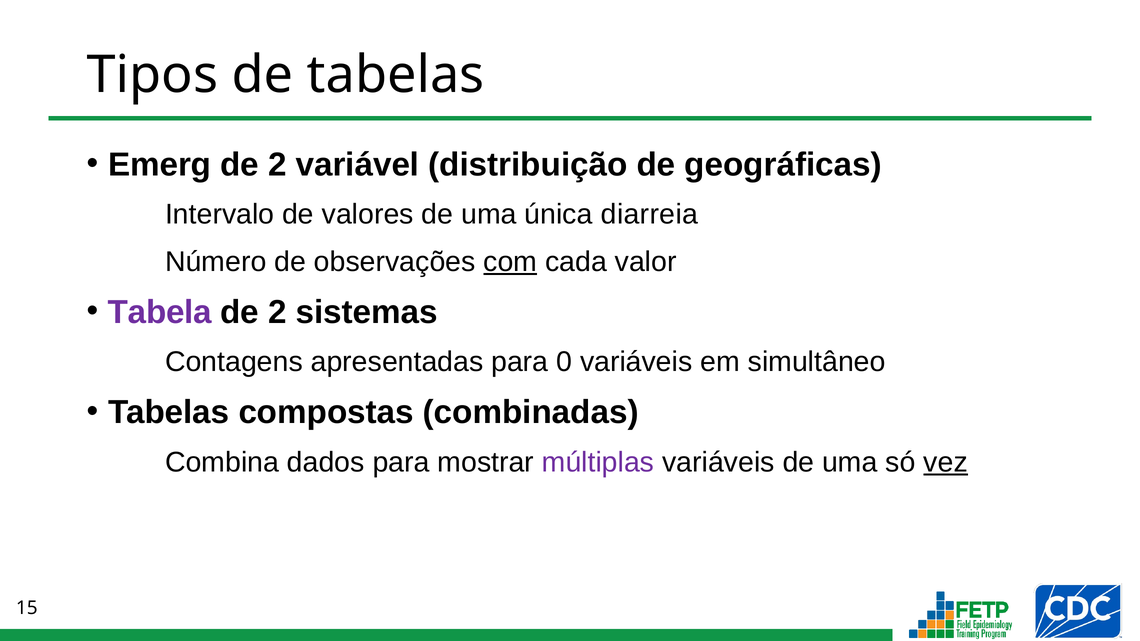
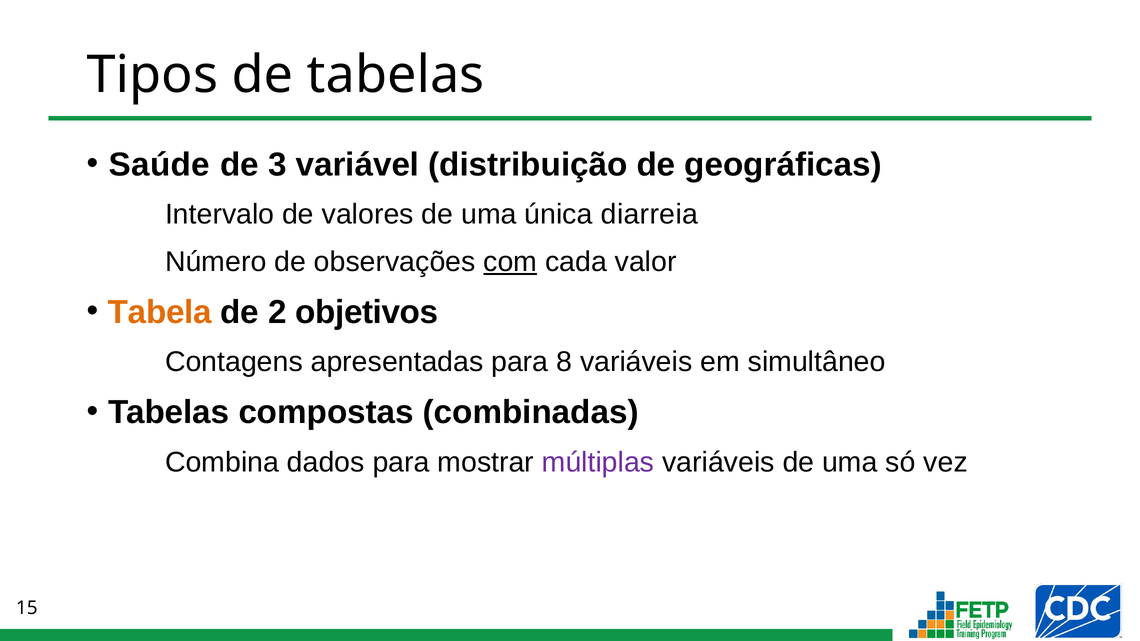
Emerg: Emerg -> Saúde
2 at (277, 165): 2 -> 3
Tabela colour: purple -> orange
sistemas: sistemas -> objetivos
0: 0 -> 8
vez underline: present -> none
